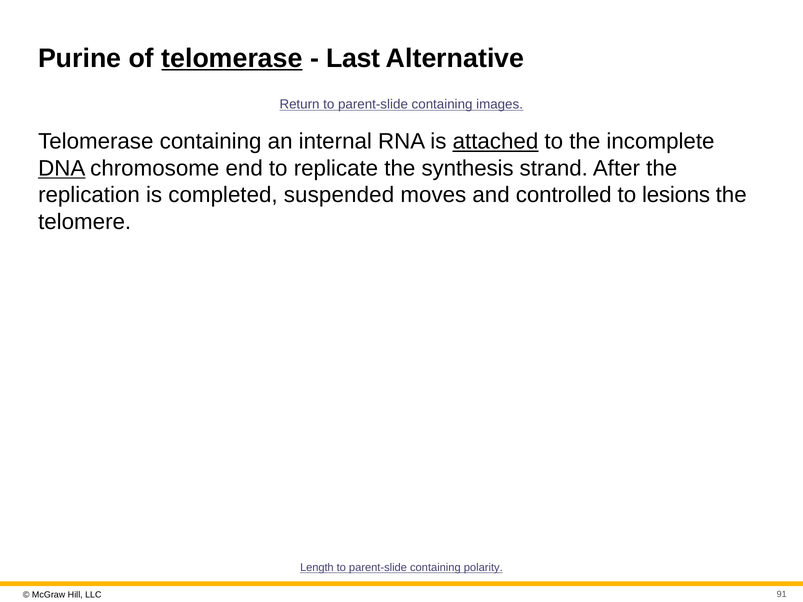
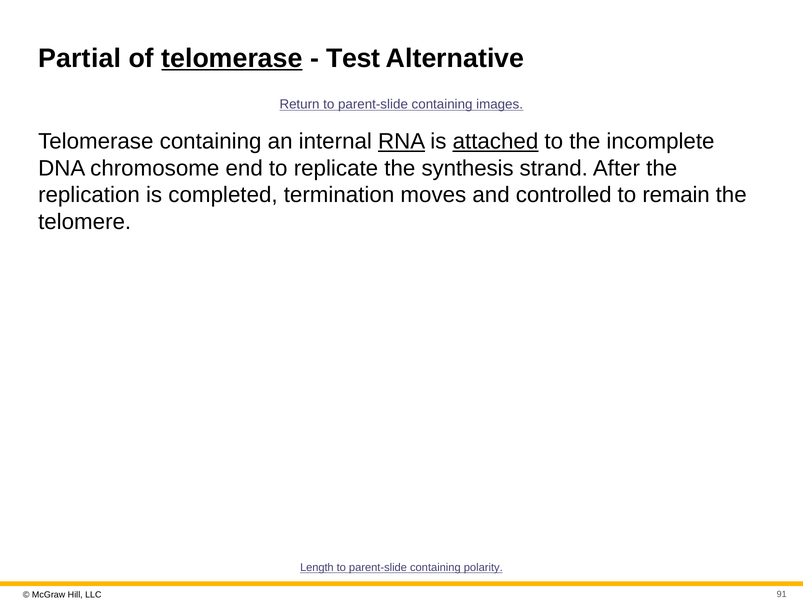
Purine: Purine -> Partial
Last: Last -> Test
RNA underline: none -> present
DNA underline: present -> none
suspended: suspended -> termination
lesions: lesions -> remain
